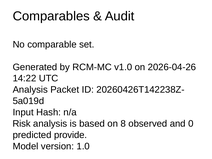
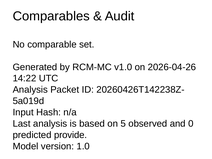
Risk: Risk -> Last
8: 8 -> 5
